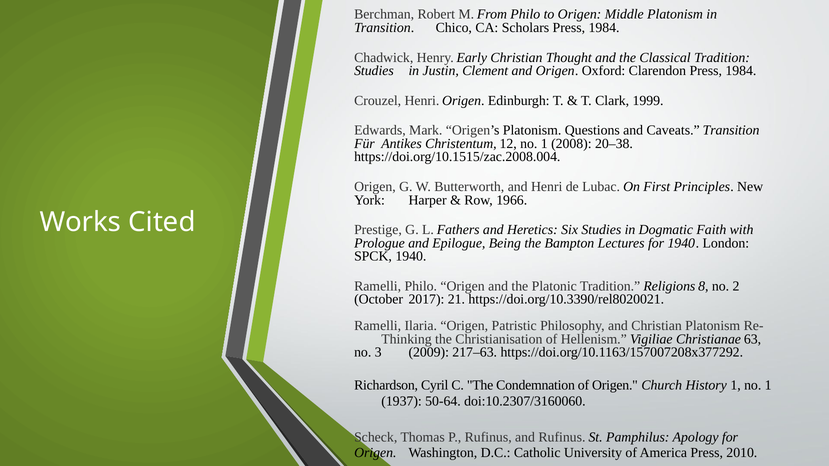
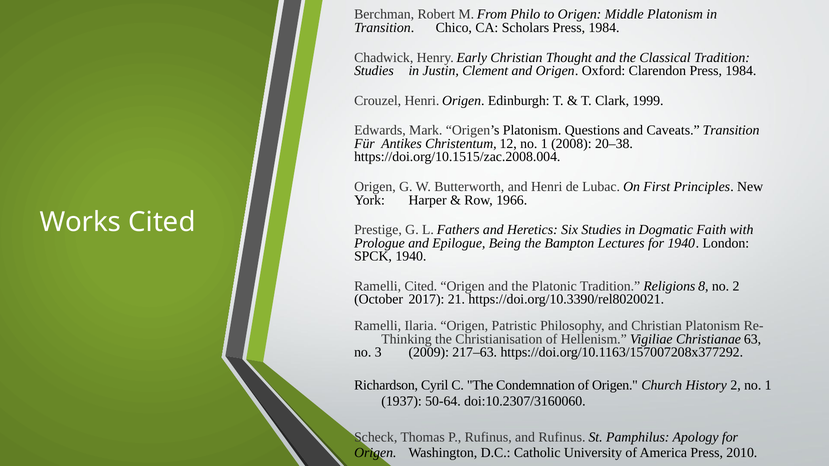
Ramelli Philo: Philo -> Cited
History 1: 1 -> 2
